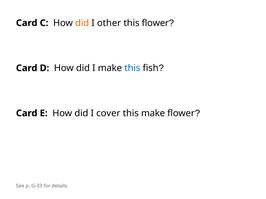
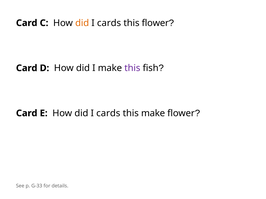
other at (109, 23): other -> cards
this at (132, 68) colour: blue -> purple
cover at (108, 113): cover -> cards
